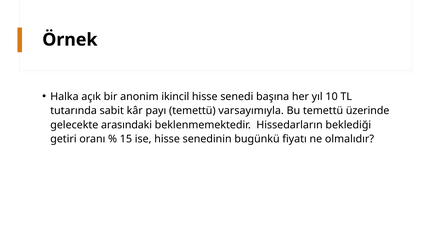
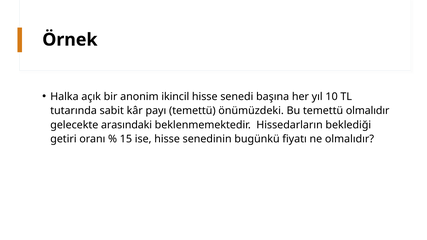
varsayımıyla: varsayımıyla -> önümüzdeki
temettü üzerinde: üzerinde -> olmalıdır
